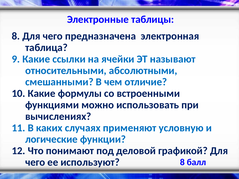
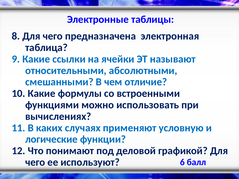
используют 8: 8 -> 6
